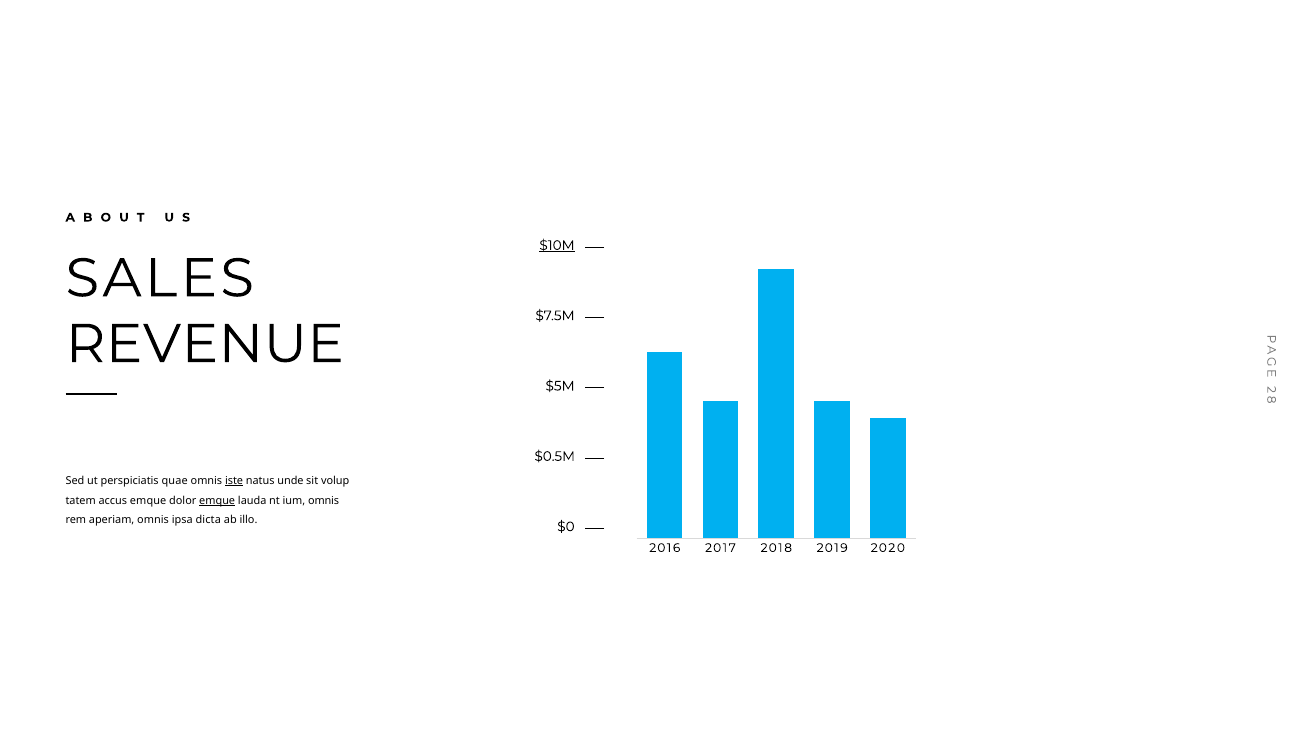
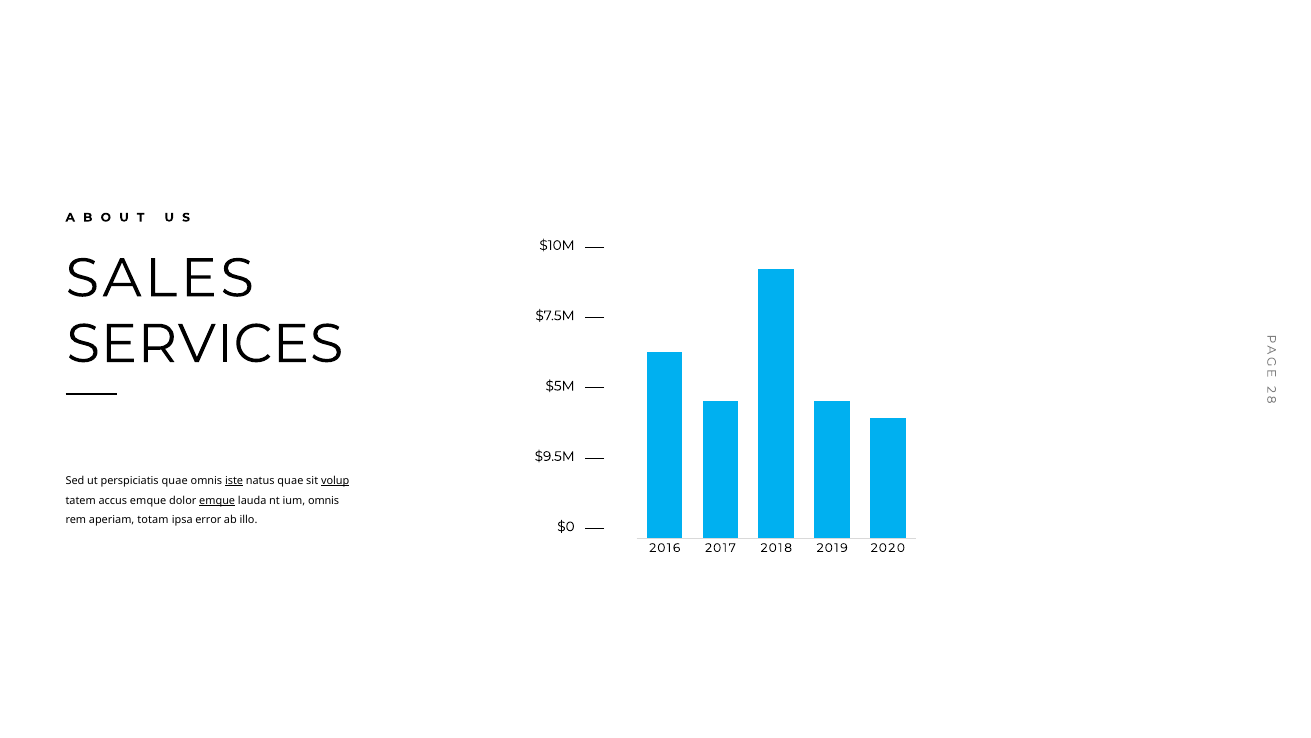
$10M underline: present -> none
REVENUE: REVENUE -> SERVICES
$0.5M: $0.5M -> $9.5M
natus unde: unde -> quae
volup underline: none -> present
aperiam omnis: omnis -> totam
dicta: dicta -> error
